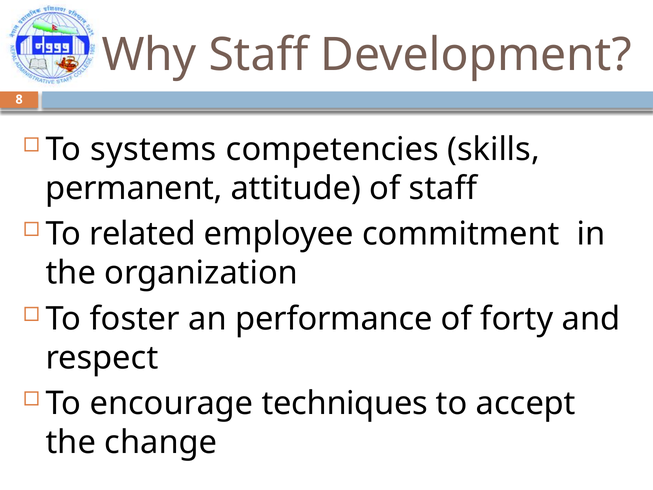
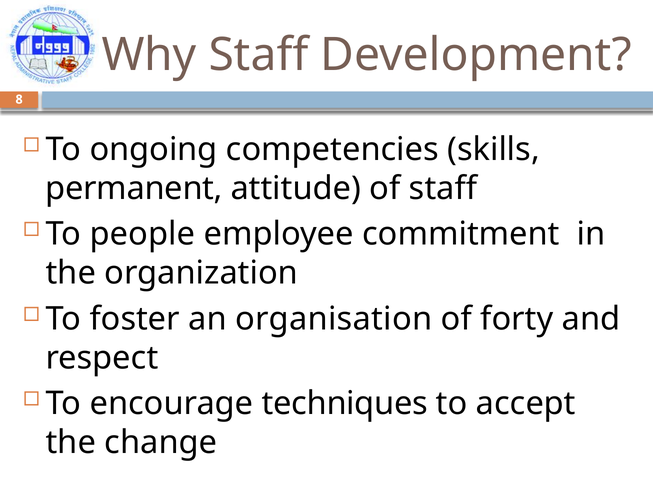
systems: systems -> ongoing
related: related -> people
performance: performance -> organisation
